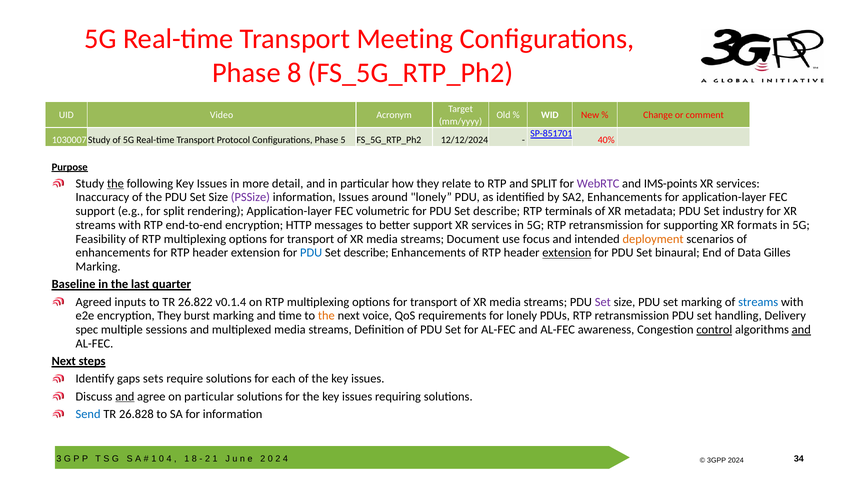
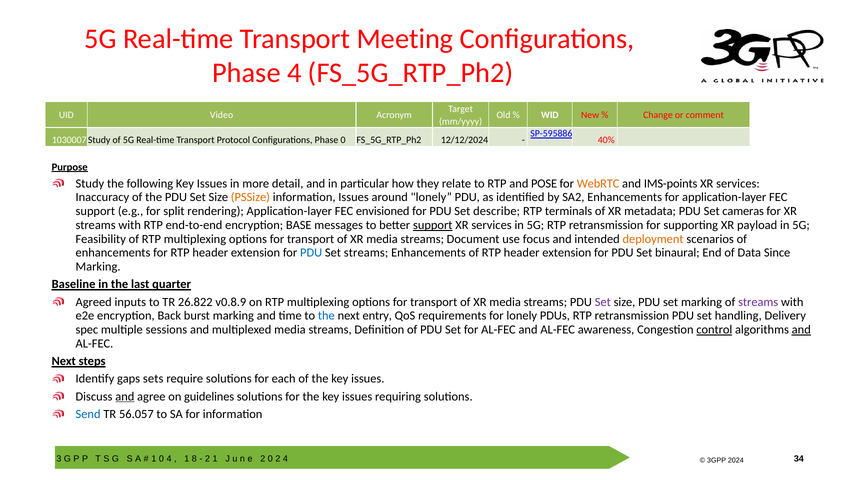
Phase 8: 8 -> 4
SP-851701: SP-851701 -> SP-595886
Phase 5: 5 -> 0
the at (115, 183) underline: present -> none
and SPLIT: SPLIT -> POSE
WebRTC colour: purple -> orange
PSSize colour: purple -> orange
volumetric: volumetric -> envisioned
industry: industry -> cameras
HTTP: HTTP -> BASE
support at (433, 225) underline: none -> present
formats: formats -> payload
describe at (366, 252): describe -> streams
extension at (567, 252) underline: present -> none
Gilles: Gilles -> Since
v0.1.4: v0.1.4 -> v0.8.9
streams at (758, 301) colour: blue -> purple
encryption They: They -> Back
the at (326, 315) colour: orange -> blue
voice: voice -> entry
on particular: particular -> guidelines
26.828: 26.828 -> 56.057
